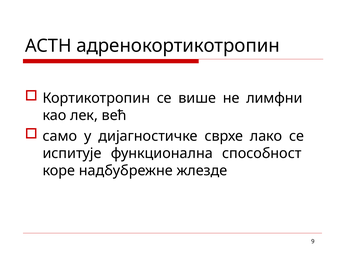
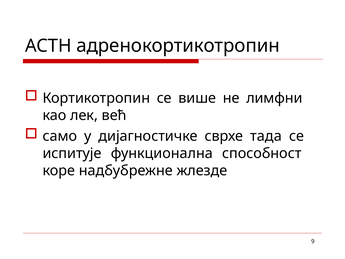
лако: лако -> тада
